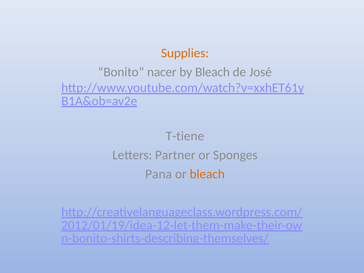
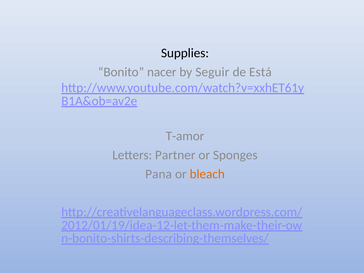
Supplies colour: orange -> black
by Bleach: Bleach -> Seguir
José: José -> Está
T-tiene: T-tiene -> T-amor
